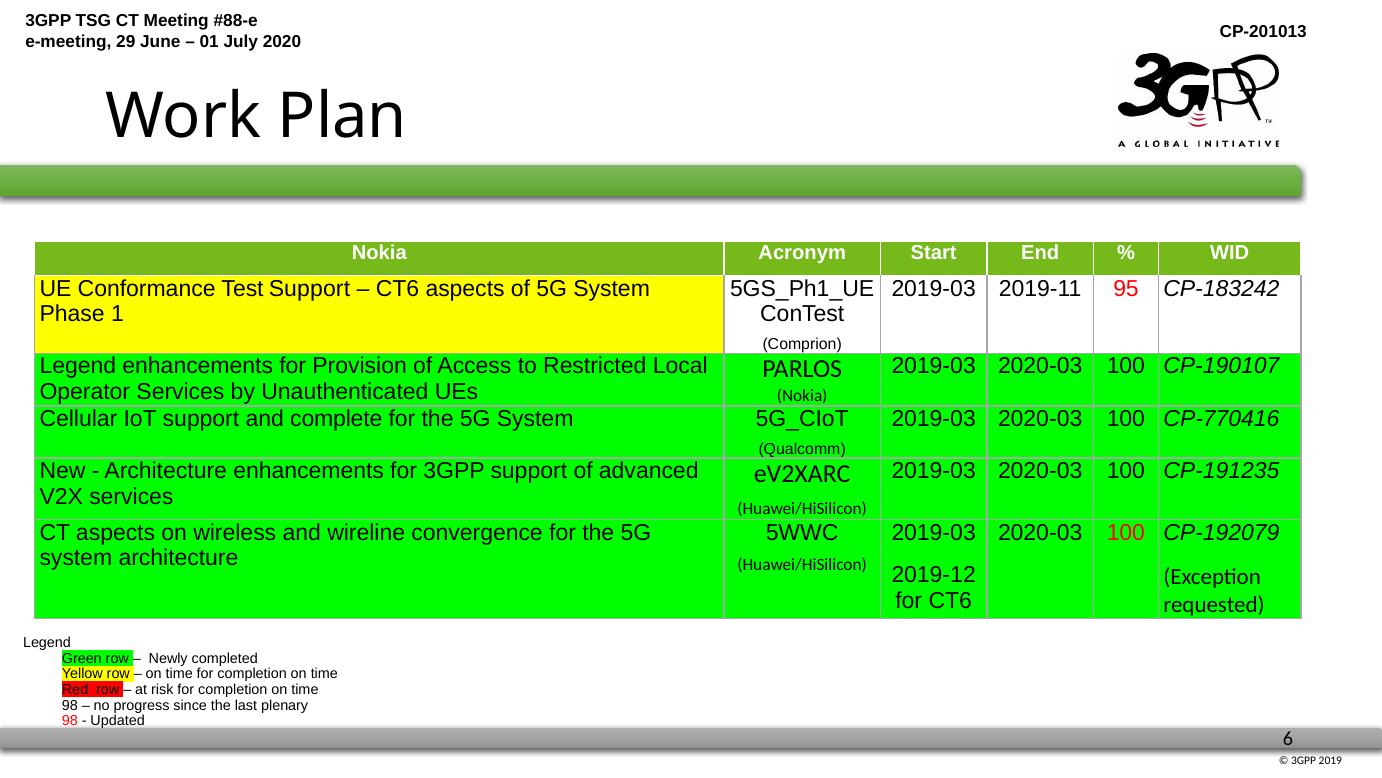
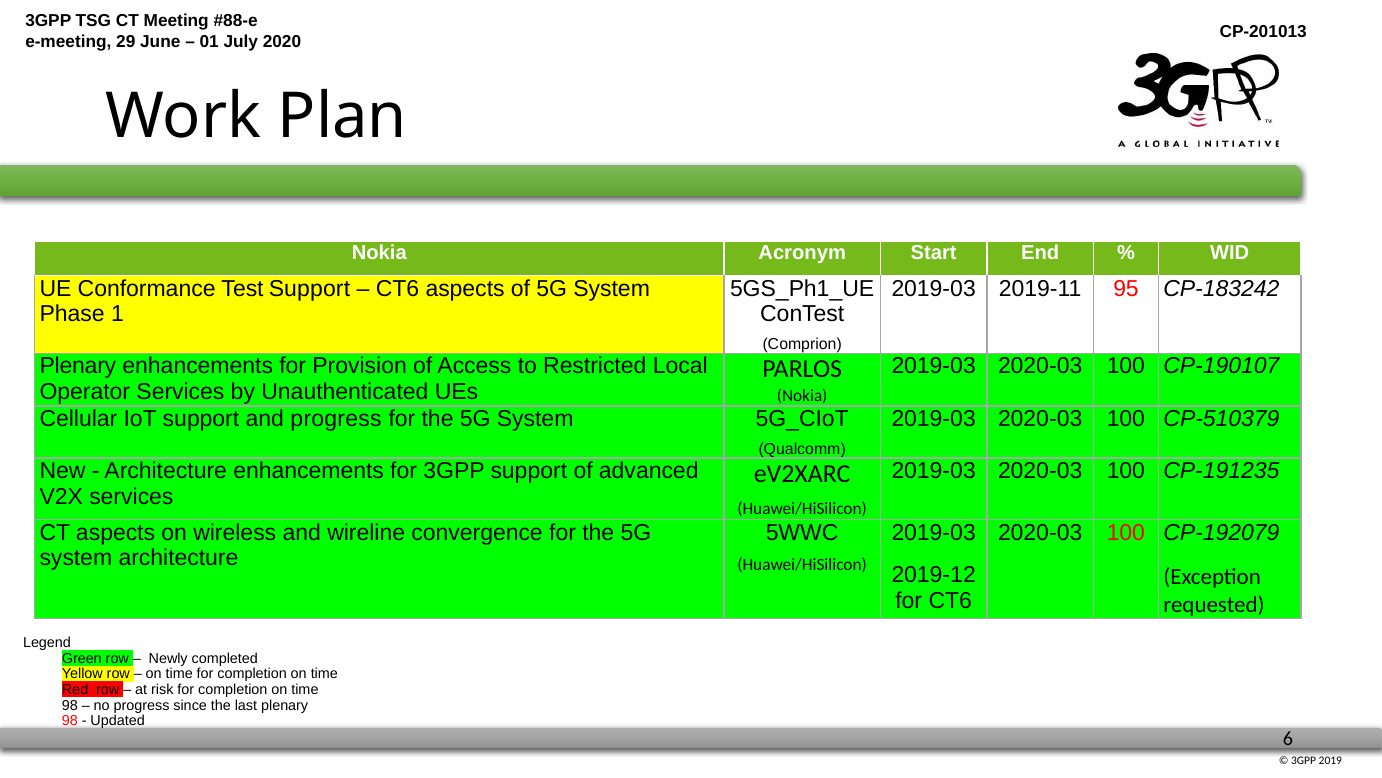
Legend at (78, 366): Legend -> Plenary
and complete: complete -> progress
CP-770416: CP-770416 -> CP-510379
